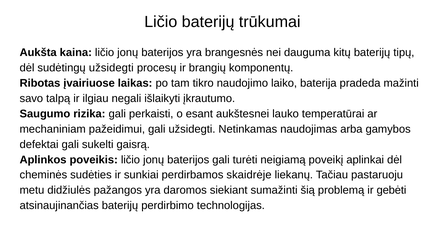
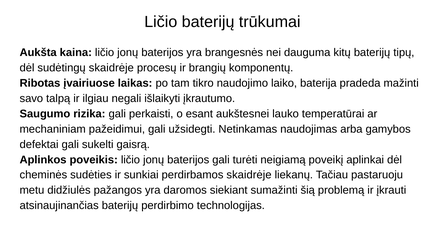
sudėtingų užsidegti: užsidegti -> skaidrėje
gebėti: gebėti -> įkrauti
